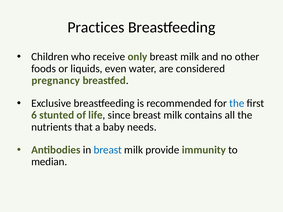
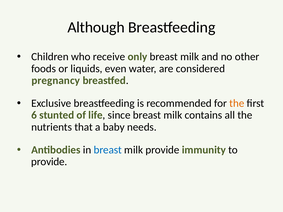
Practices: Practices -> Although
the at (237, 103) colour: blue -> orange
median at (49, 162): median -> provide
